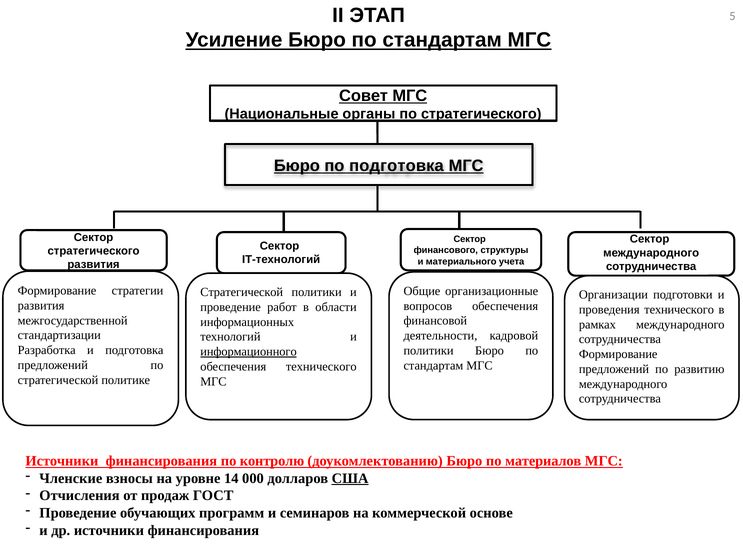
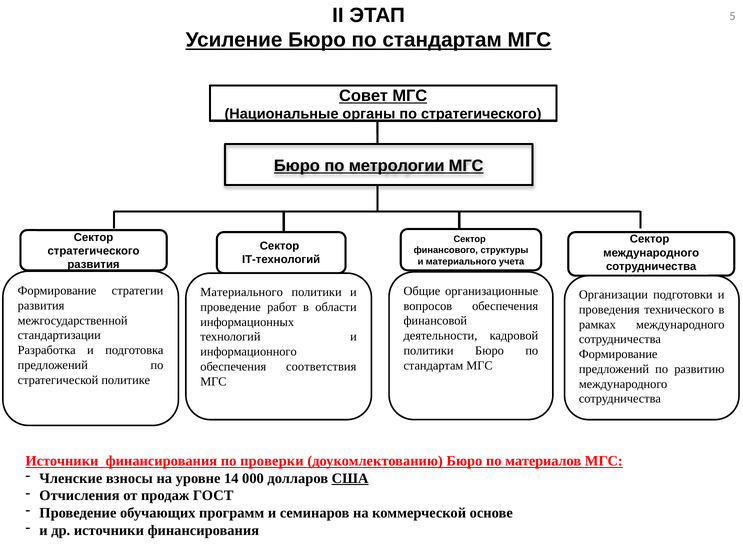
по подготовка: подготовка -> метрологии
Стратегической at (242, 292): Стратегической -> Материального
информационного underline: present -> none
обеспечения технического: технического -> соответствия
контролю: контролю -> проверки
